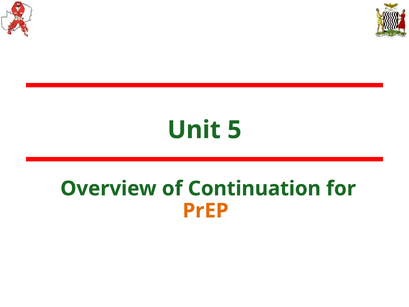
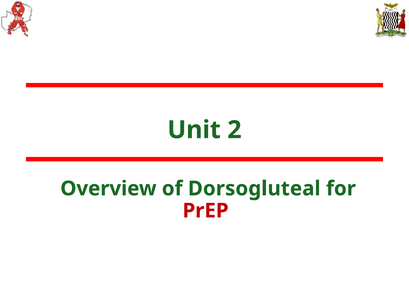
5: 5 -> 2
Continuation: Continuation -> Dorsogluteal
PrEP colour: orange -> red
